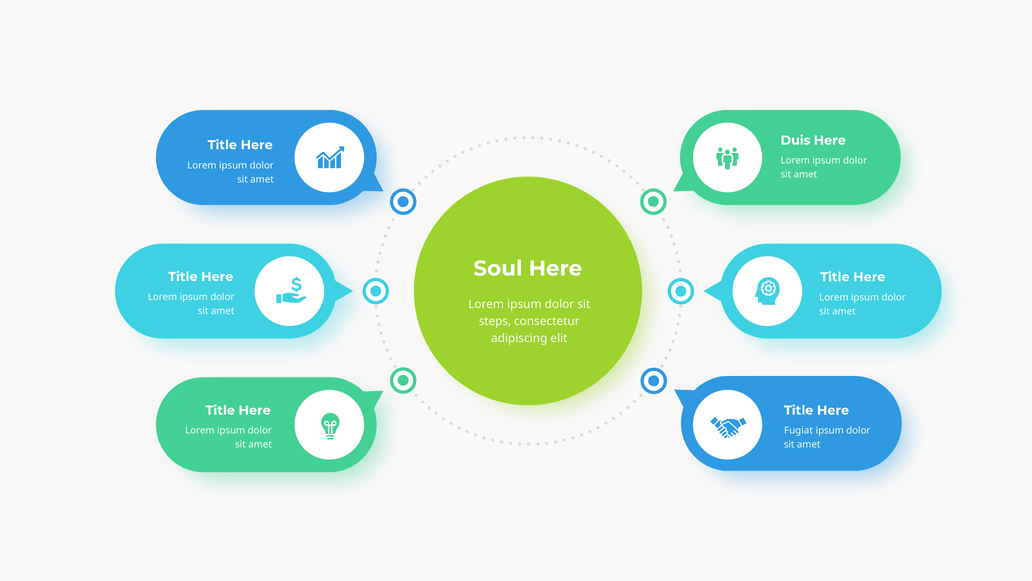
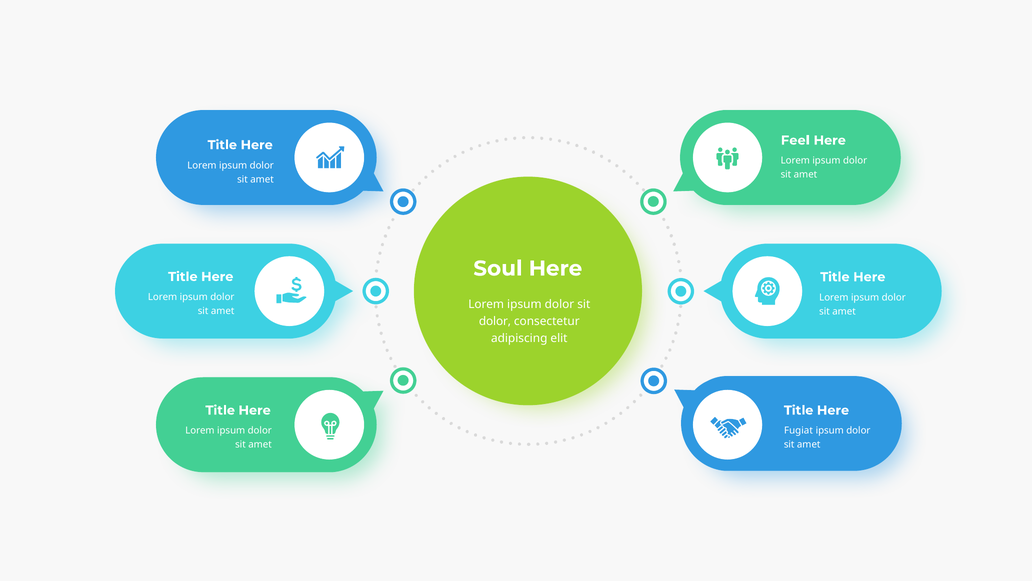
Duis: Duis -> Feel
steps at (495, 321): steps -> dolor
